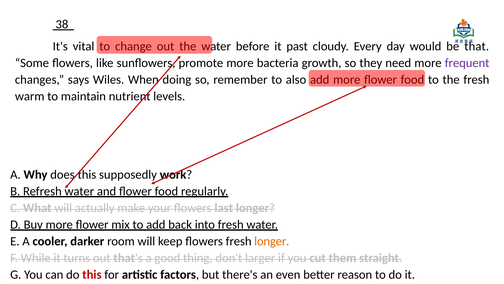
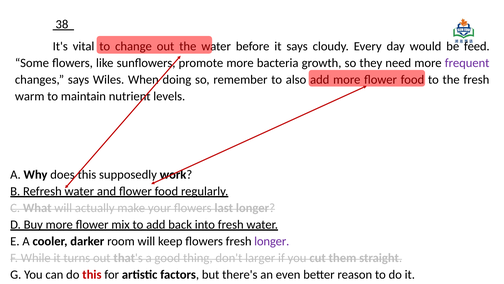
it past: past -> says
that: that -> feed
longer at (272, 241) colour: orange -> purple
